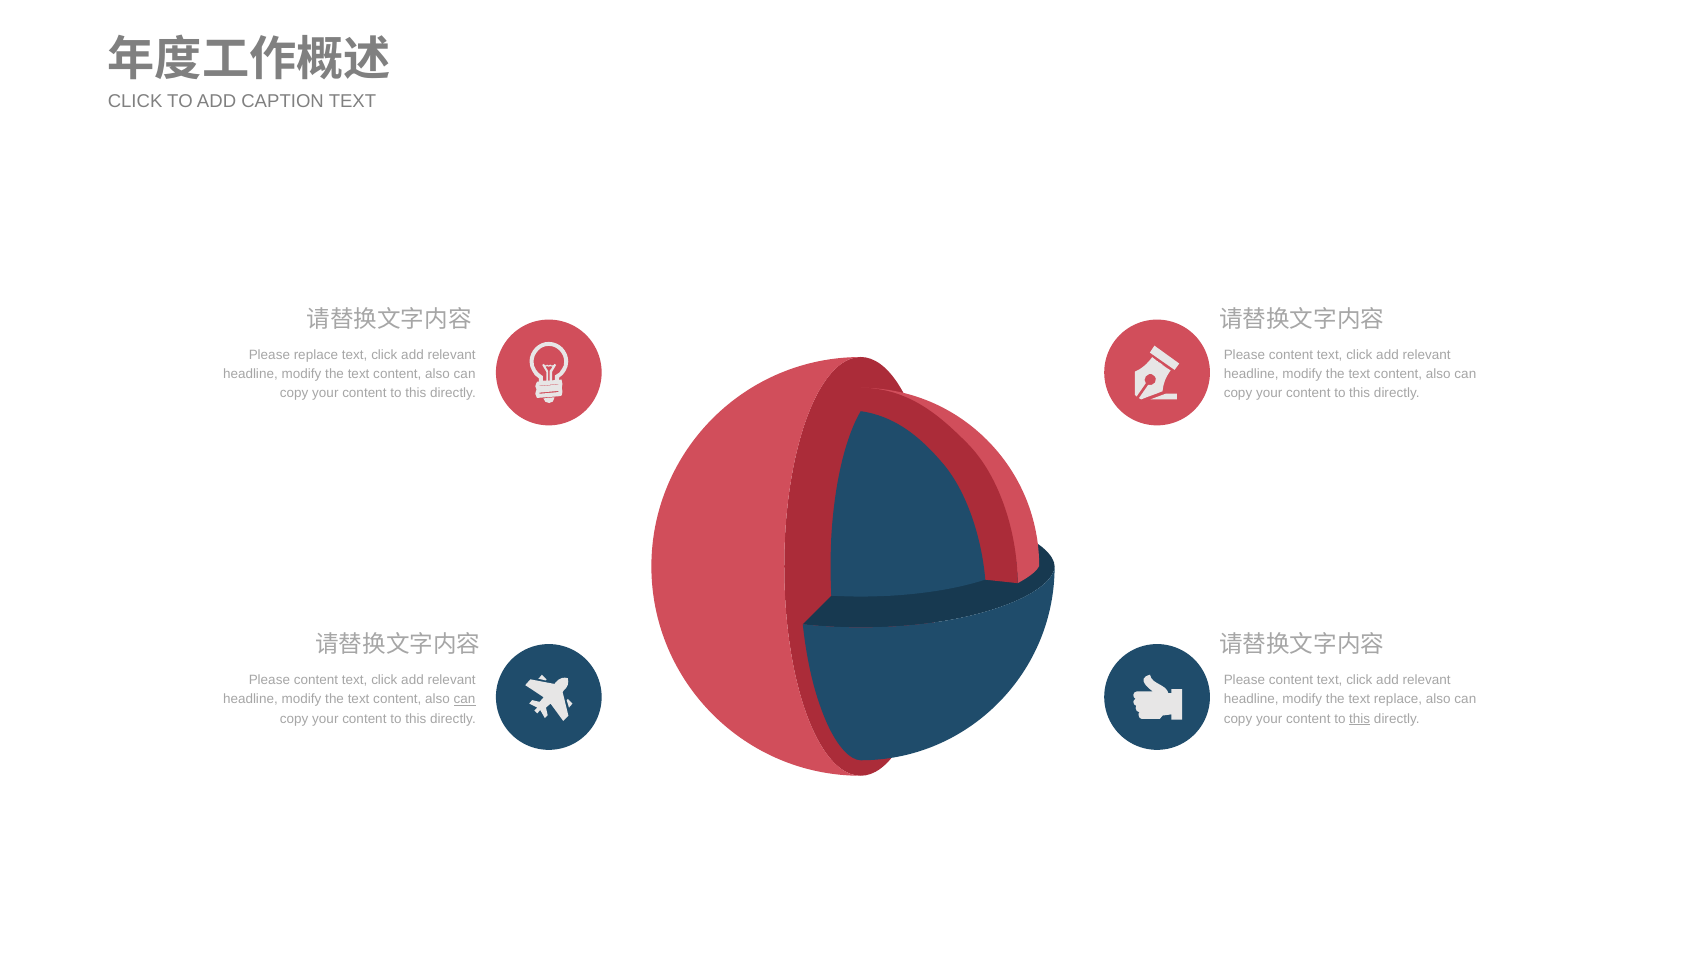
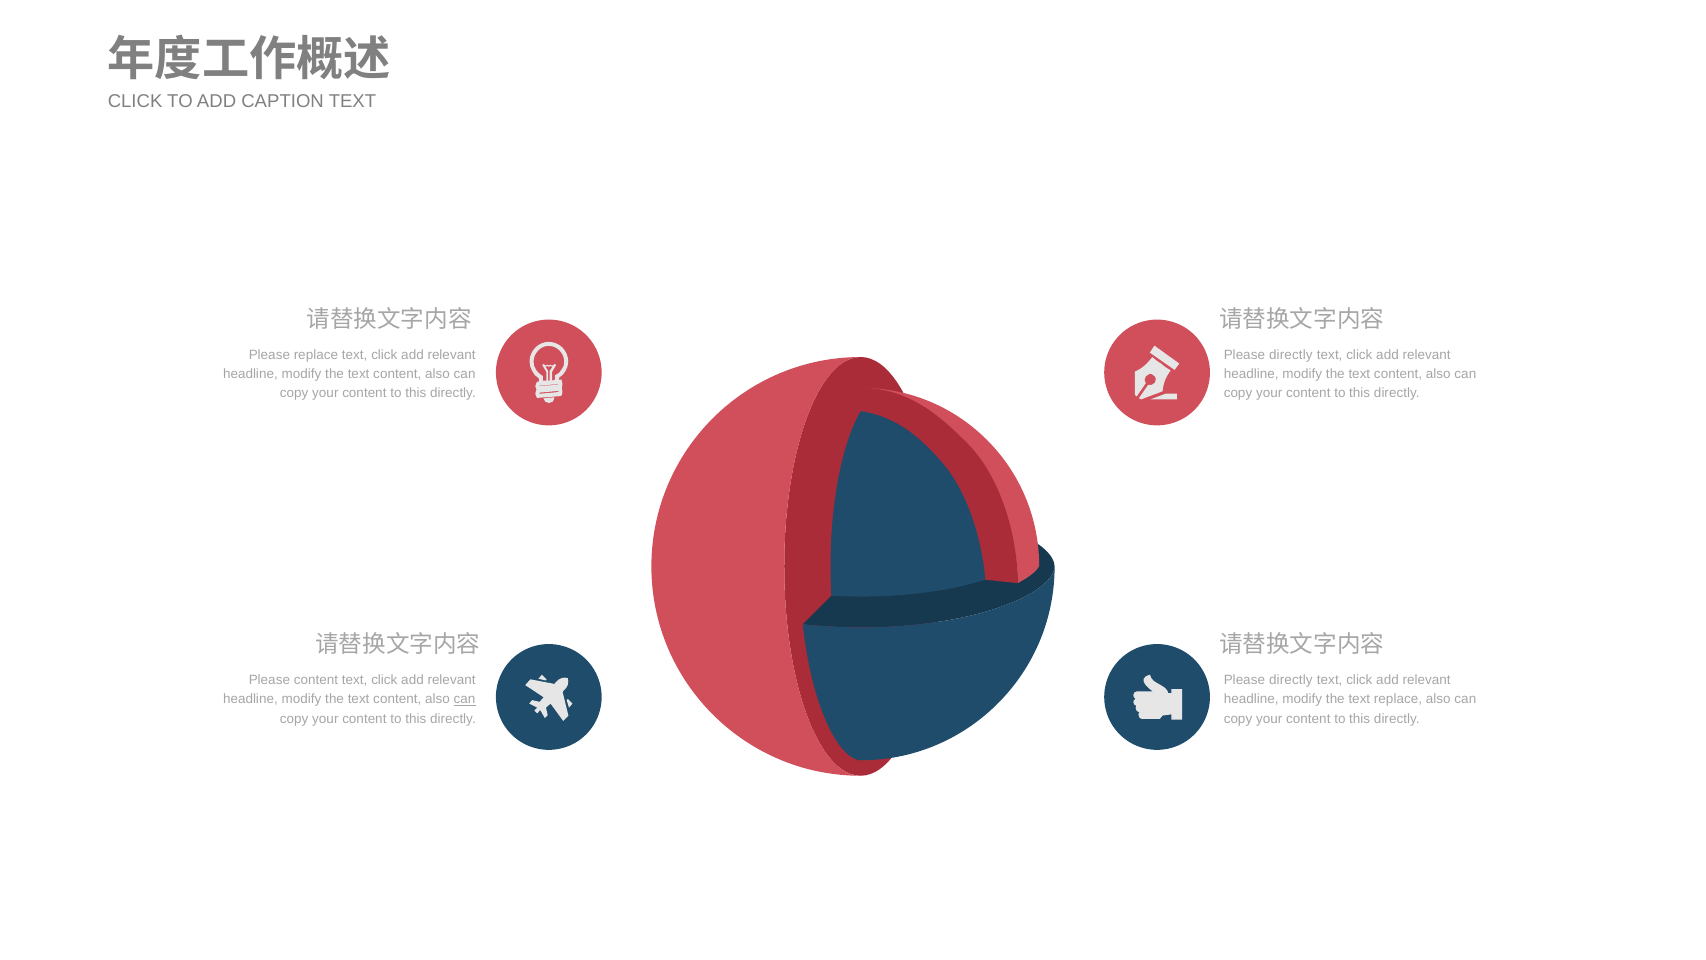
content at (1291, 355): content -> directly
content at (1291, 680): content -> directly
this at (1360, 718) underline: present -> none
